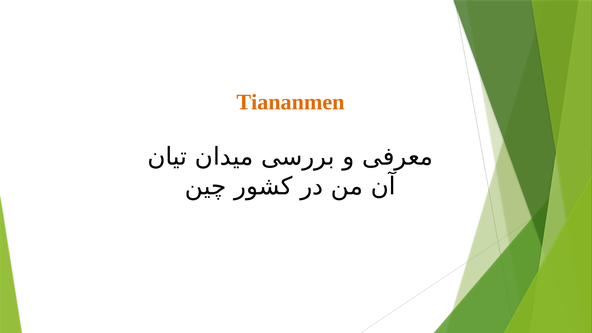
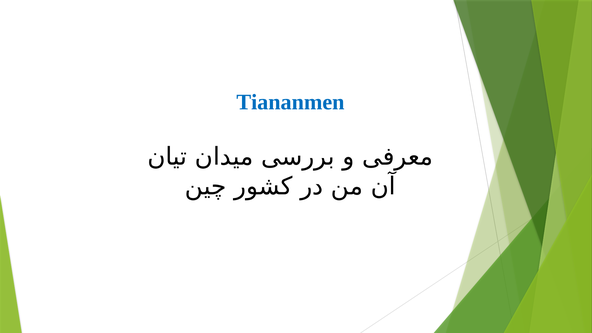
Tiananmen colour: orange -> blue
